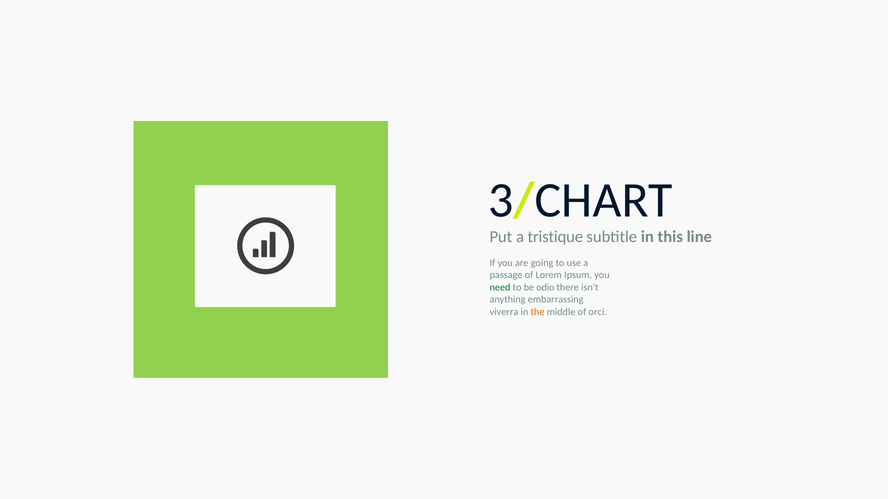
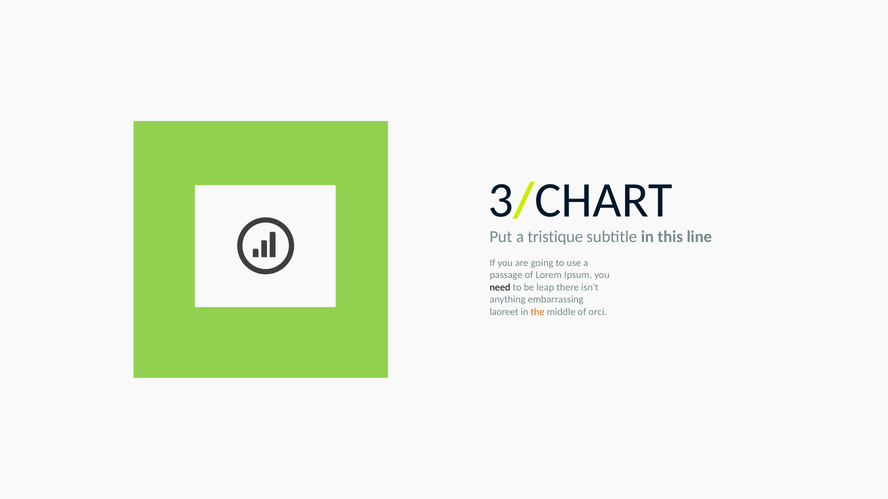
need colour: green -> black
odio: odio -> leap
viverra: viverra -> laoreet
